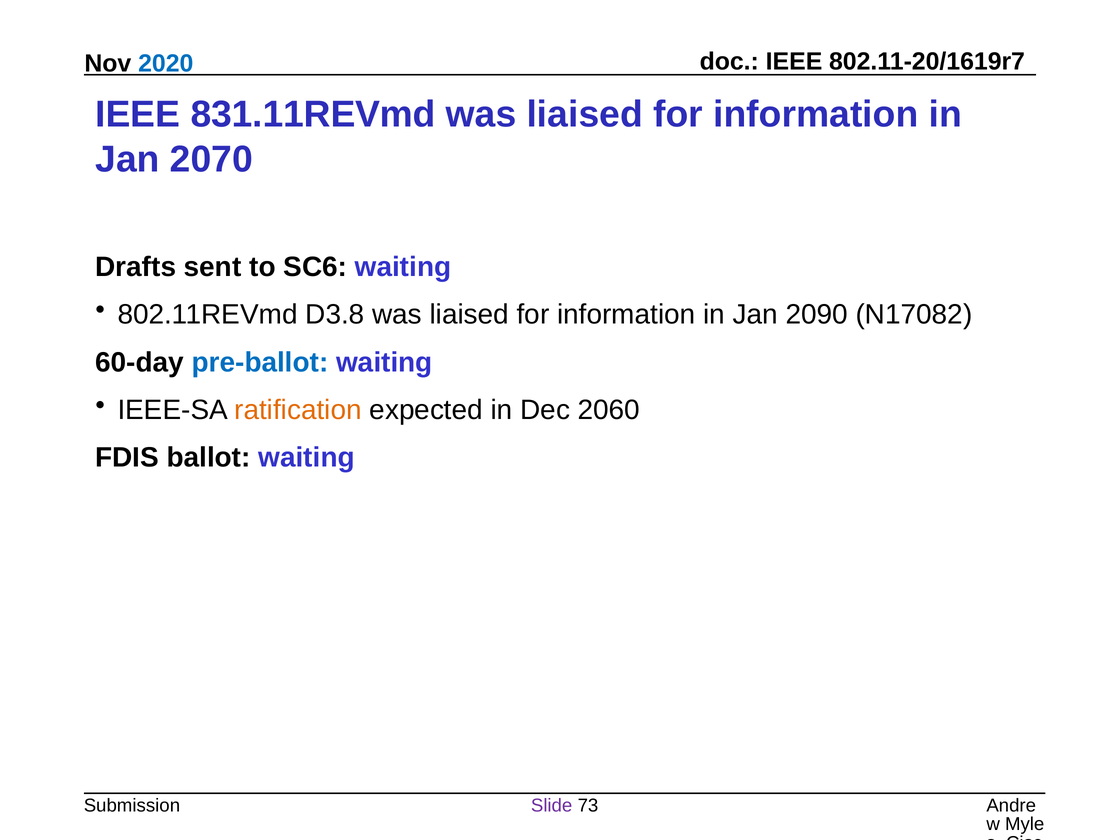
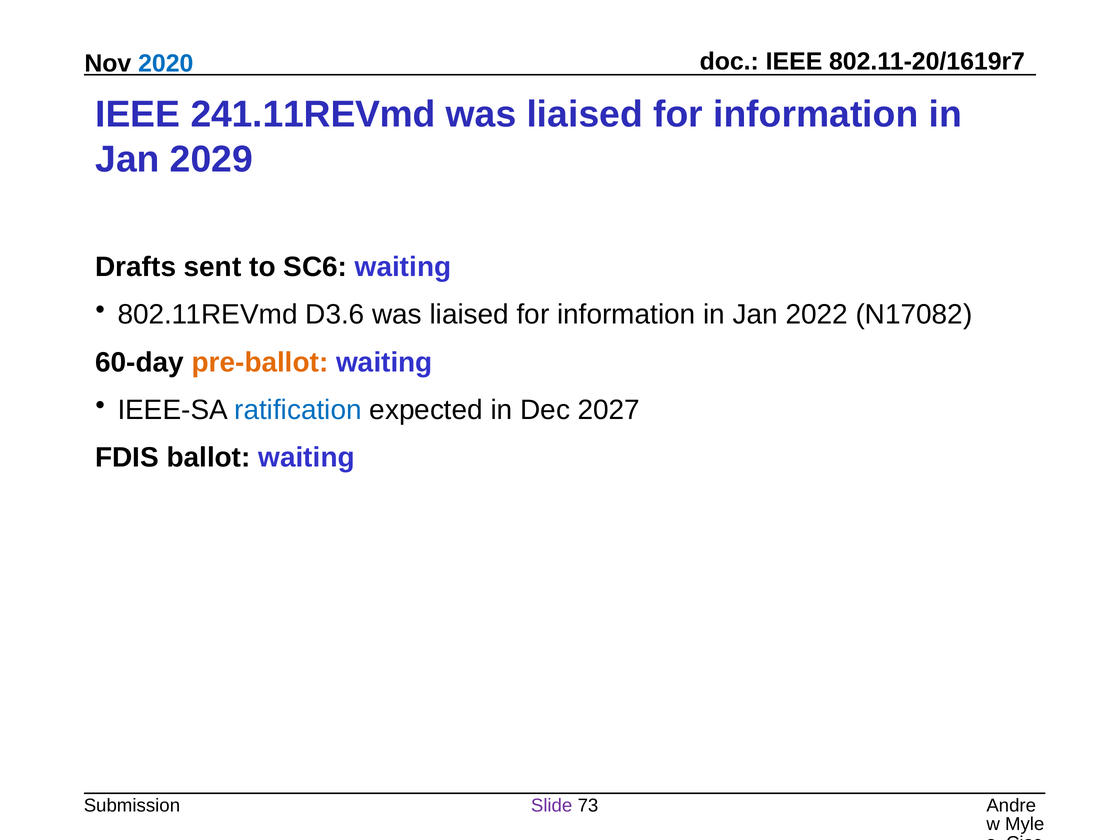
831.11REVmd: 831.11REVmd -> 241.11REVmd
2070: 2070 -> 2029
D3.8: D3.8 -> D3.6
2090: 2090 -> 2022
pre-ballot colour: blue -> orange
ratification colour: orange -> blue
2060: 2060 -> 2027
